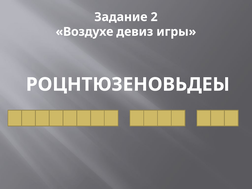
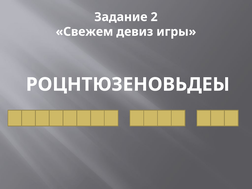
Воздухе: Воздухе -> Свежем
